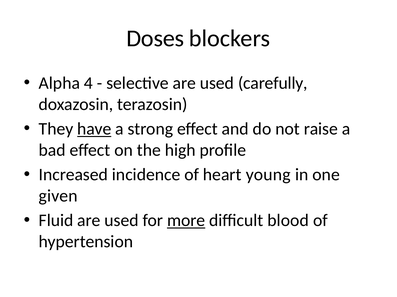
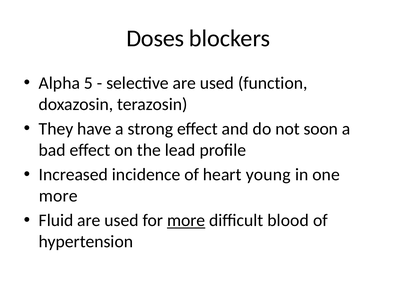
4: 4 -> 5
carefully: carefully -> function
have underline: present -> none
raise: raise -> soon
high: high -> lead
given at (58, 196): given -> more
